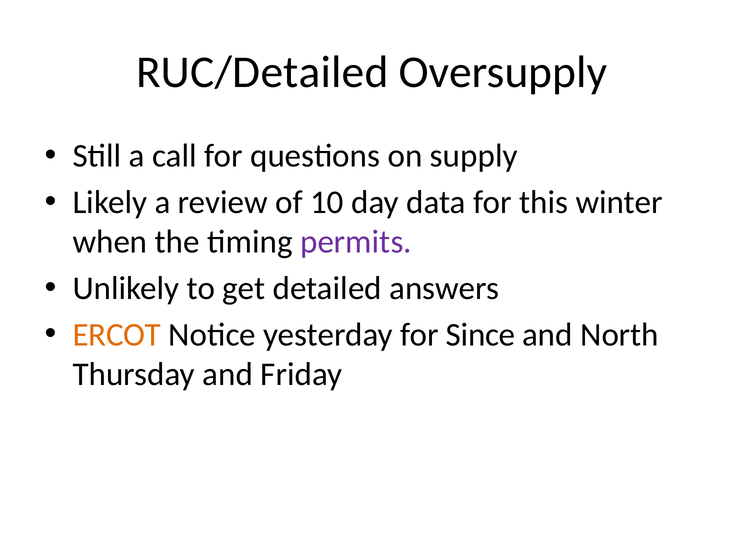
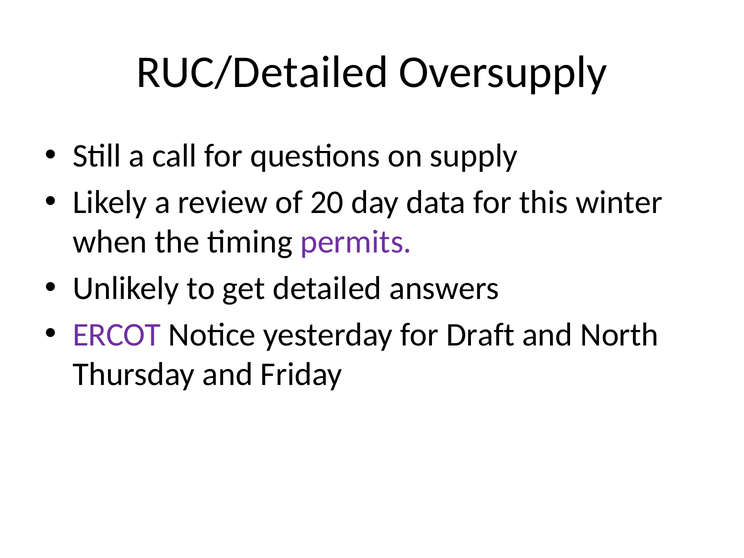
10: 10 -> 20
ERCOT colour: orange -> purple
Since: Since -> Draft
